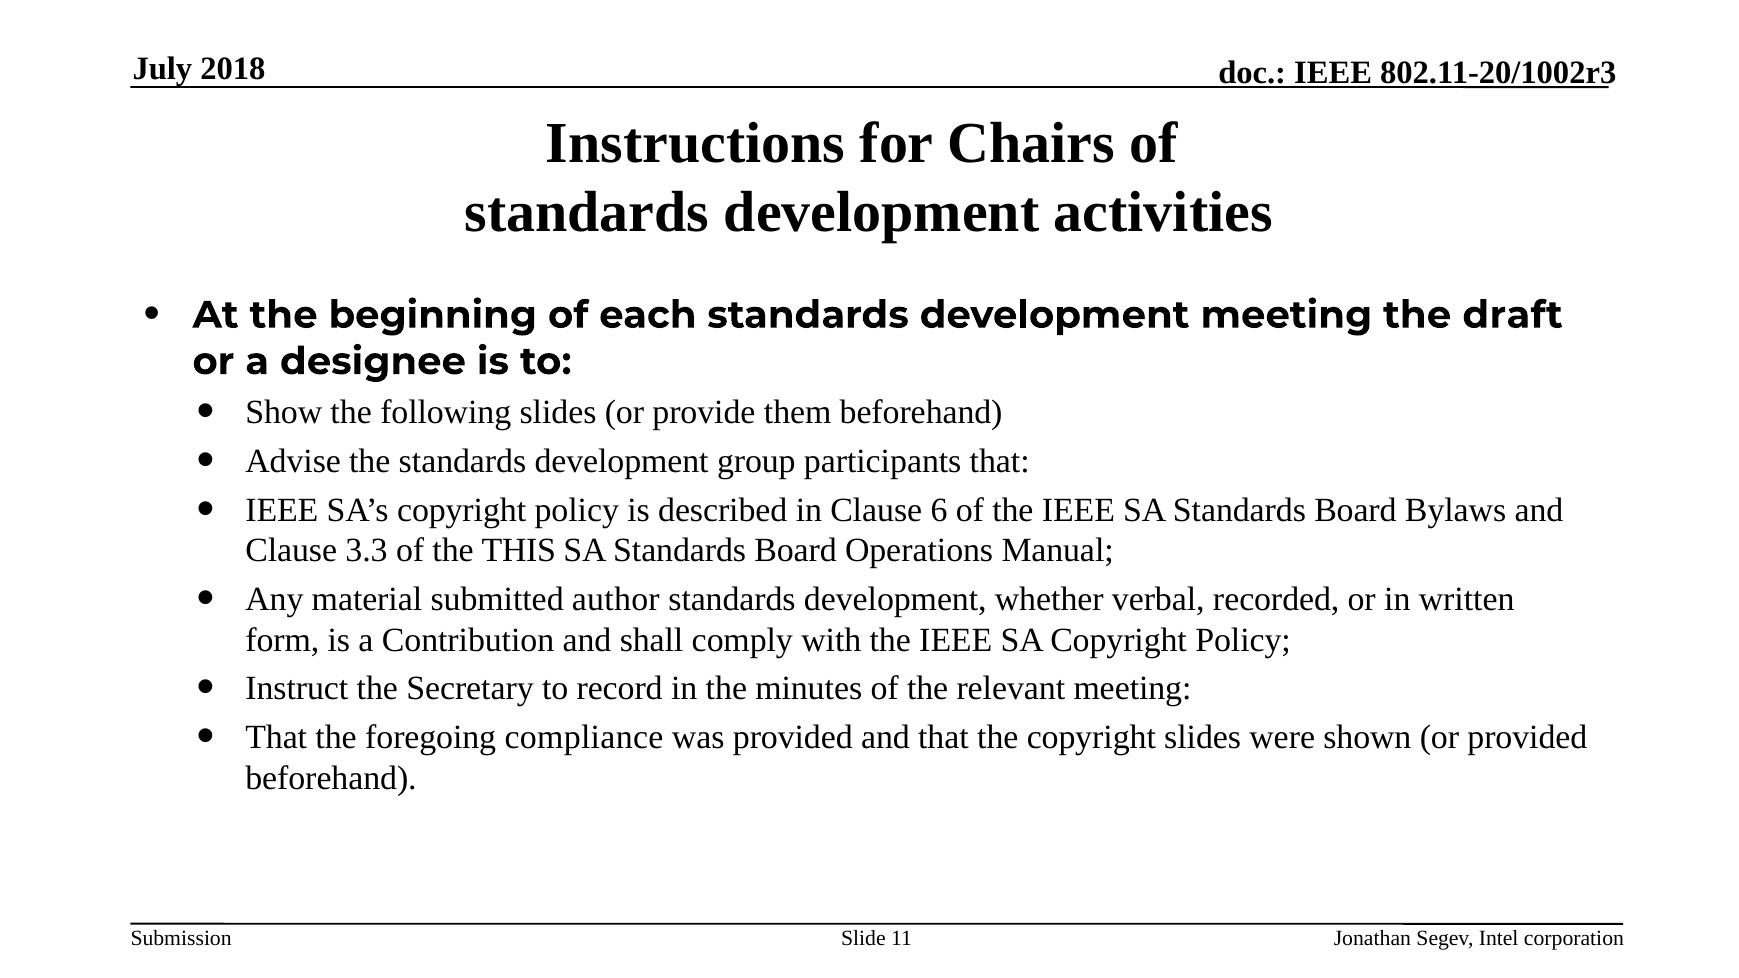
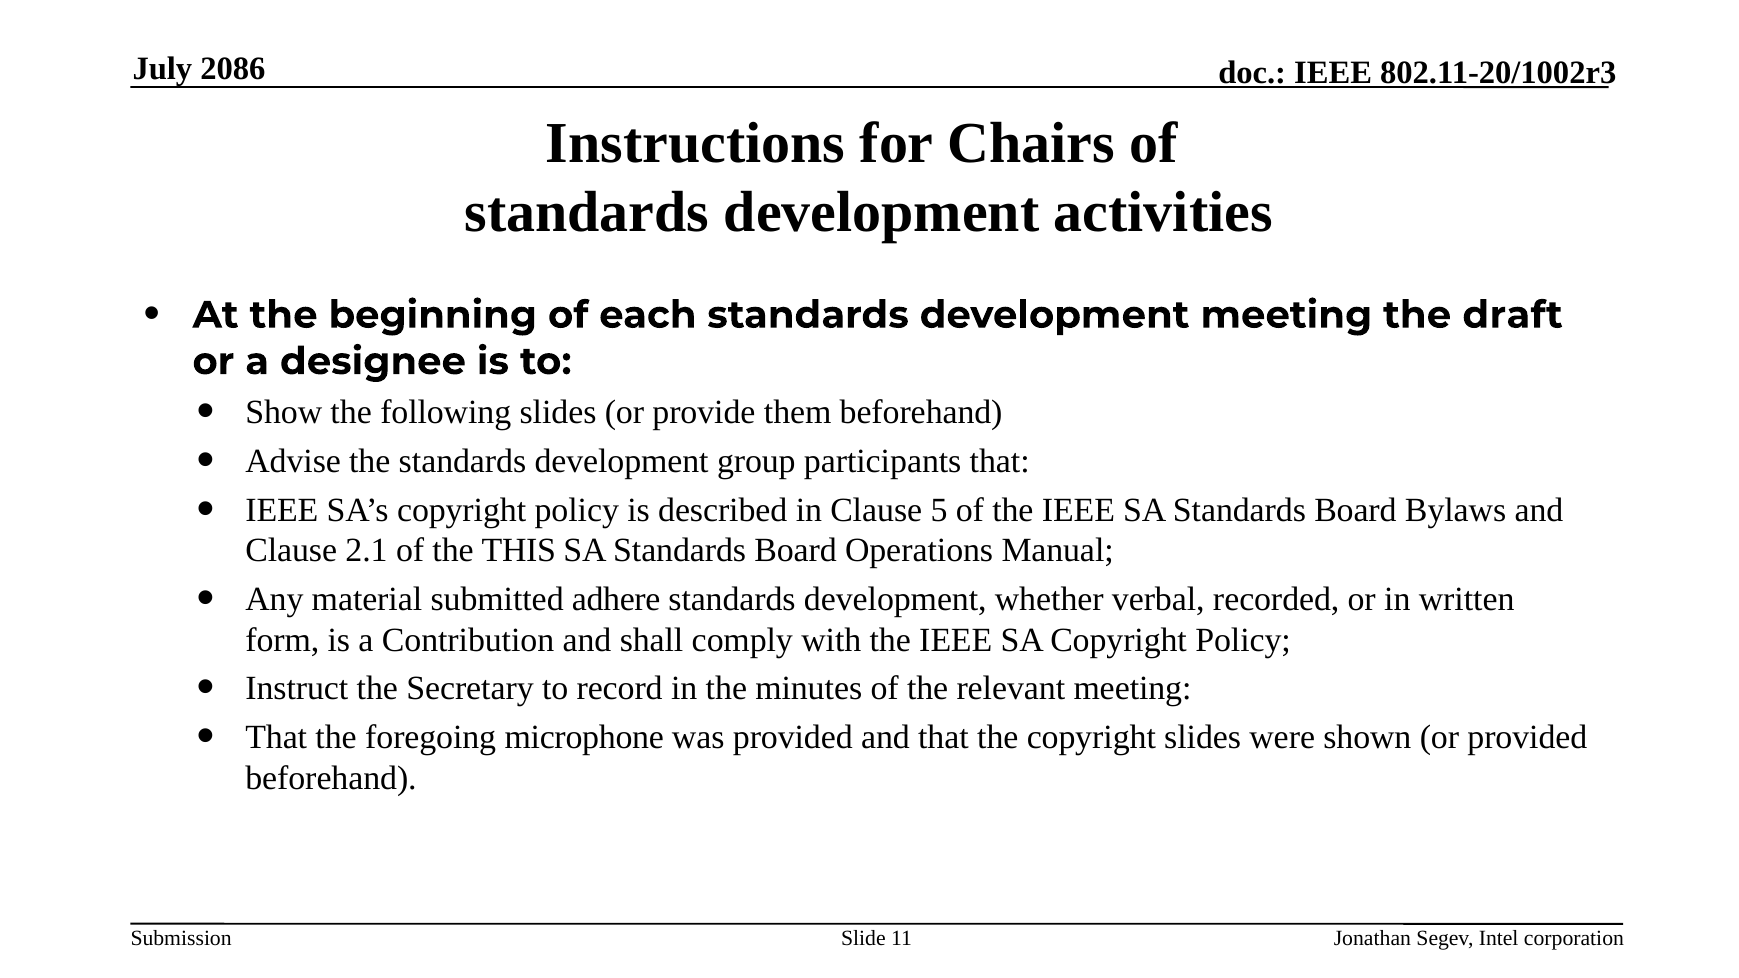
2018: 2018 -> 2086
6: 6 -> 5
3.3: 3.3 -> 2.1
author: author -> adhere
compliance: compliance -> microphone
